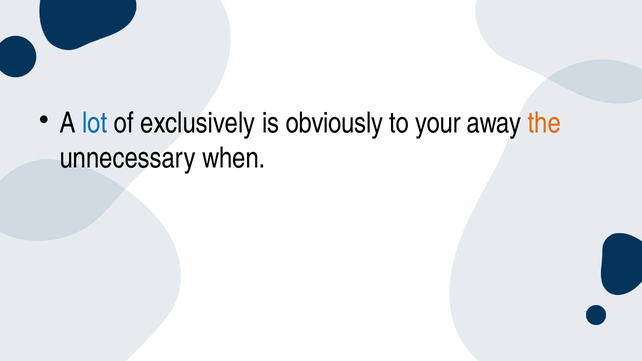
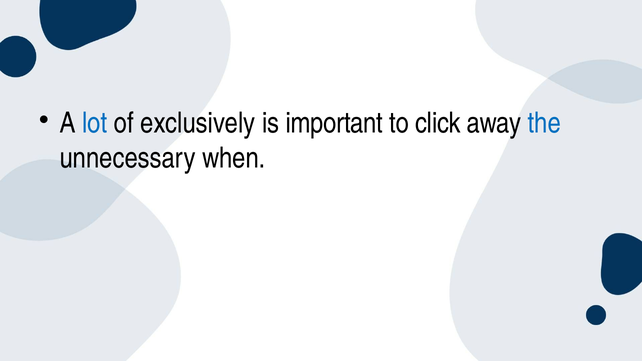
obviously: obviously -> important
your: your -> click
the colour: orange -> blue
